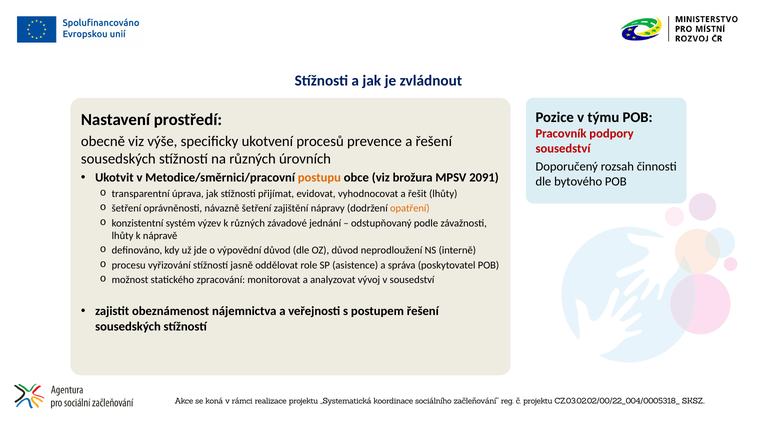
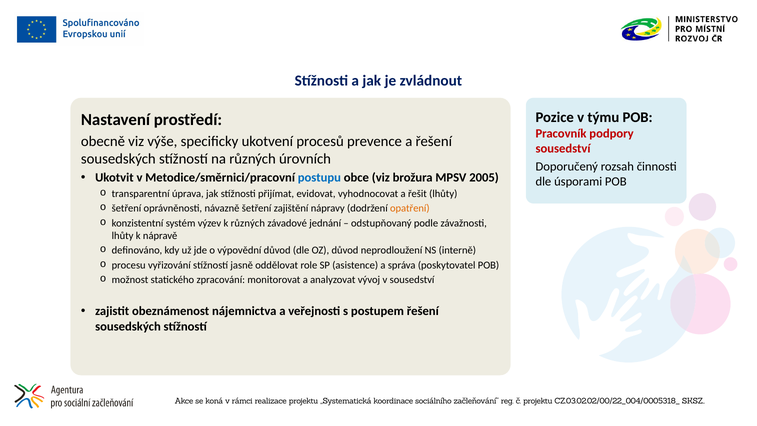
postupu colour: orange -> blue
2091: 2091 -> 2005
bytového: bytového -> úsporami
